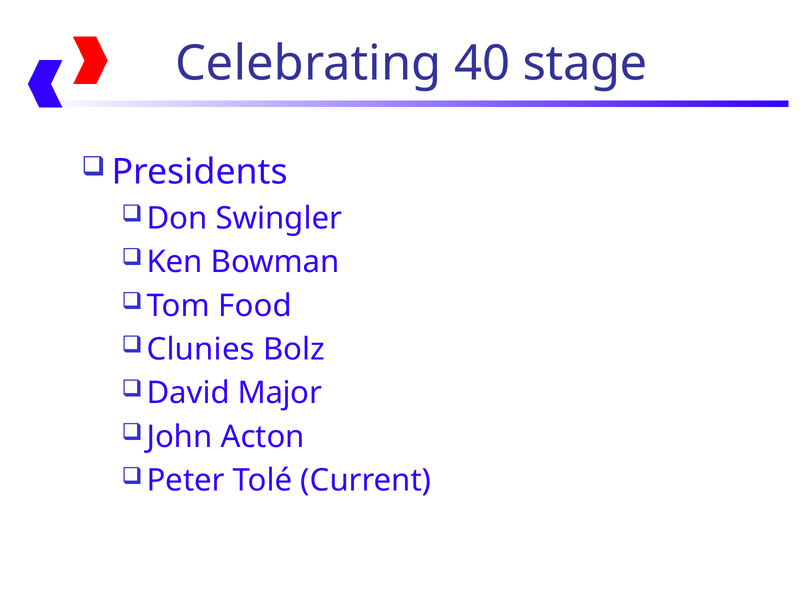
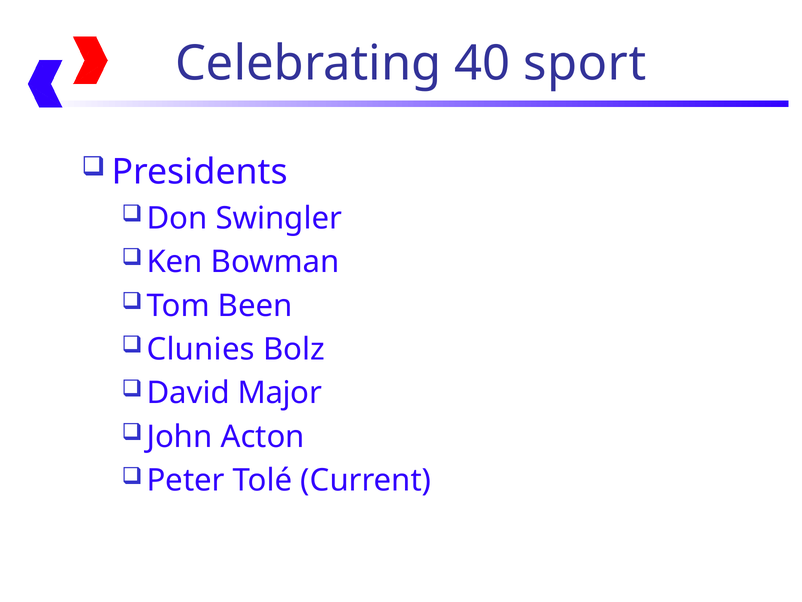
stage: stage -> sport
Food: Food -> Been
